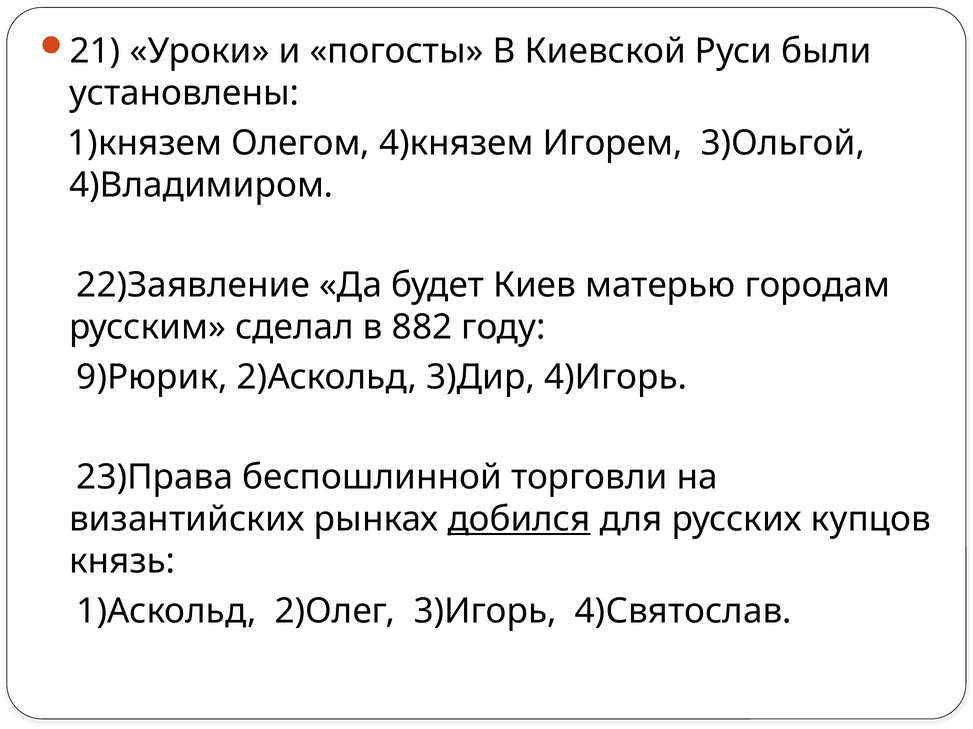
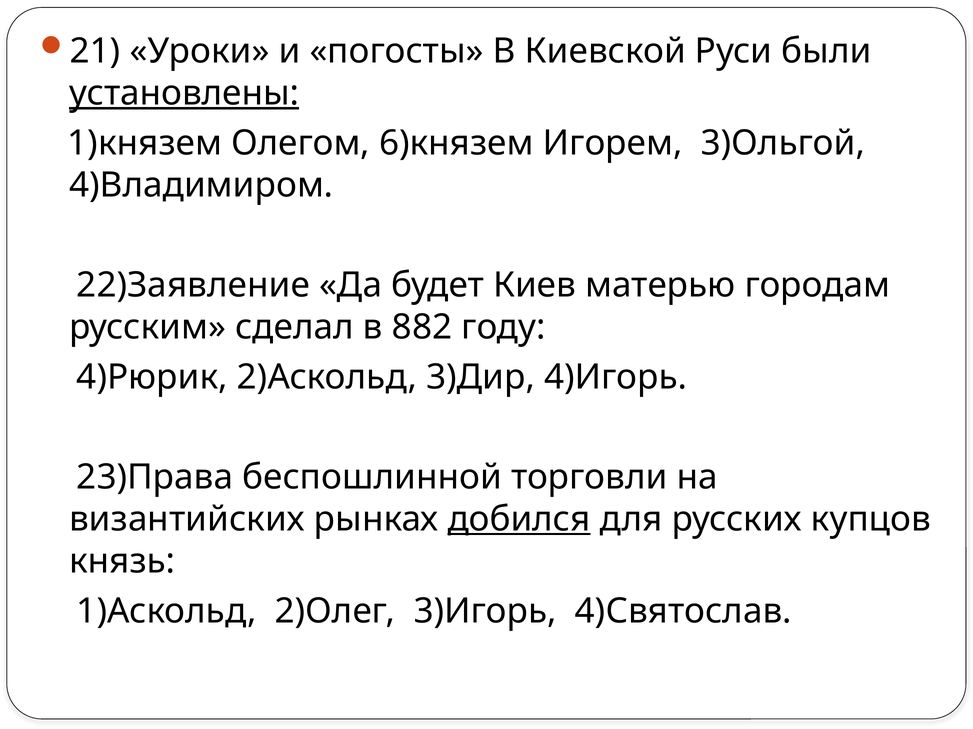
установлены underline: none -> present
4)князем: 4)князем -> 6)князем
9)Рюрик: 9)Рюрик -> 4)Рюрик
